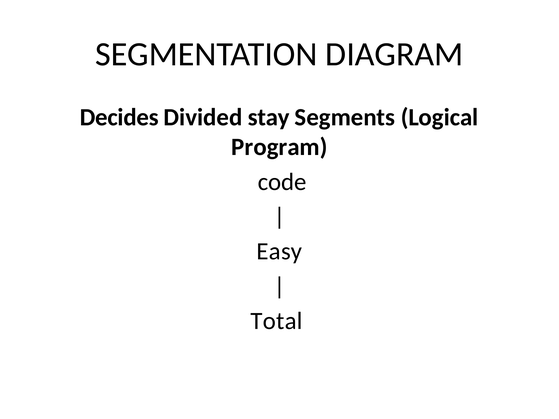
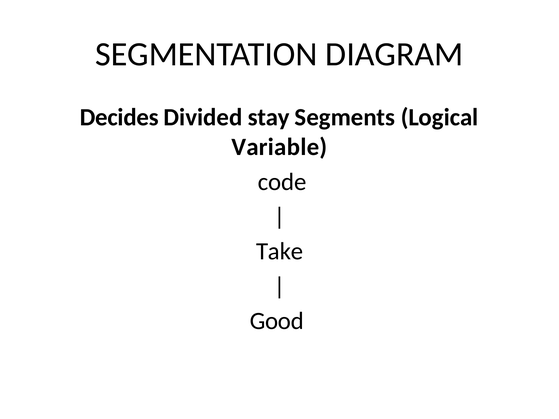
Program: Program -> Variable
Easy: Easy -> Take
Total: Total -> Good
